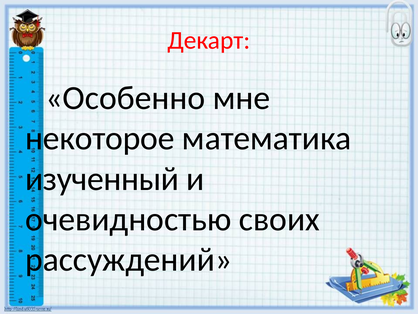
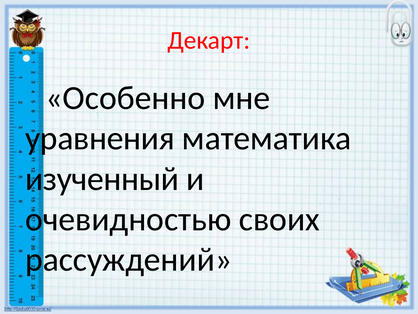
некоторое: некоторое -> уравнения
